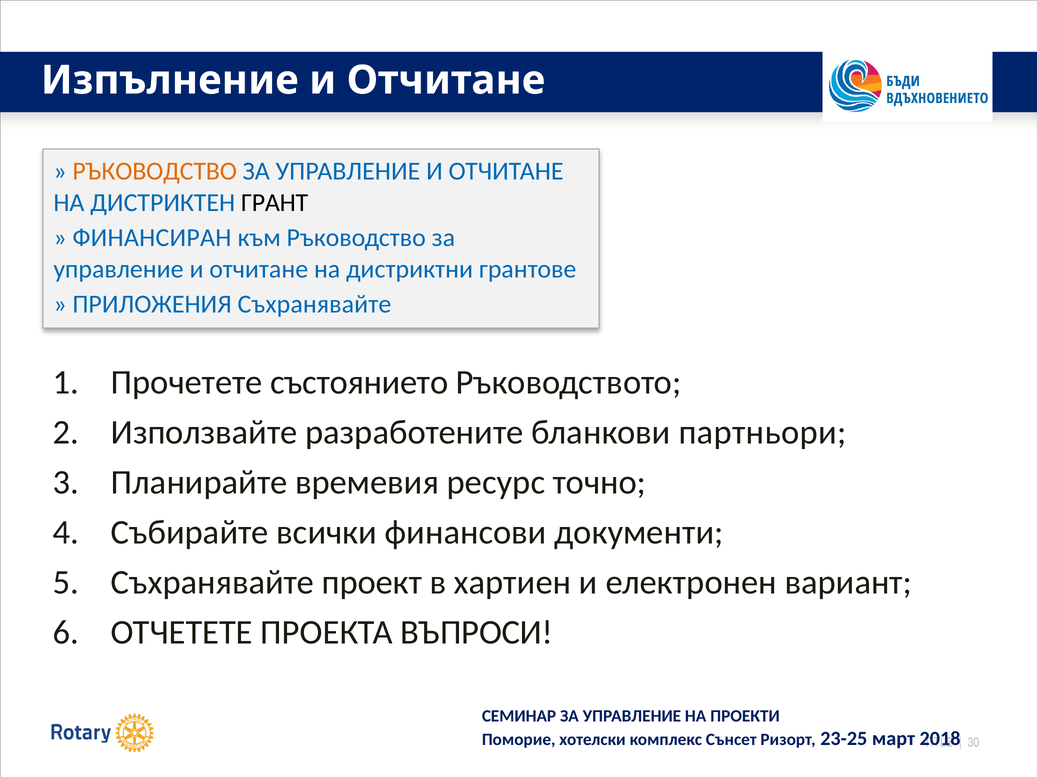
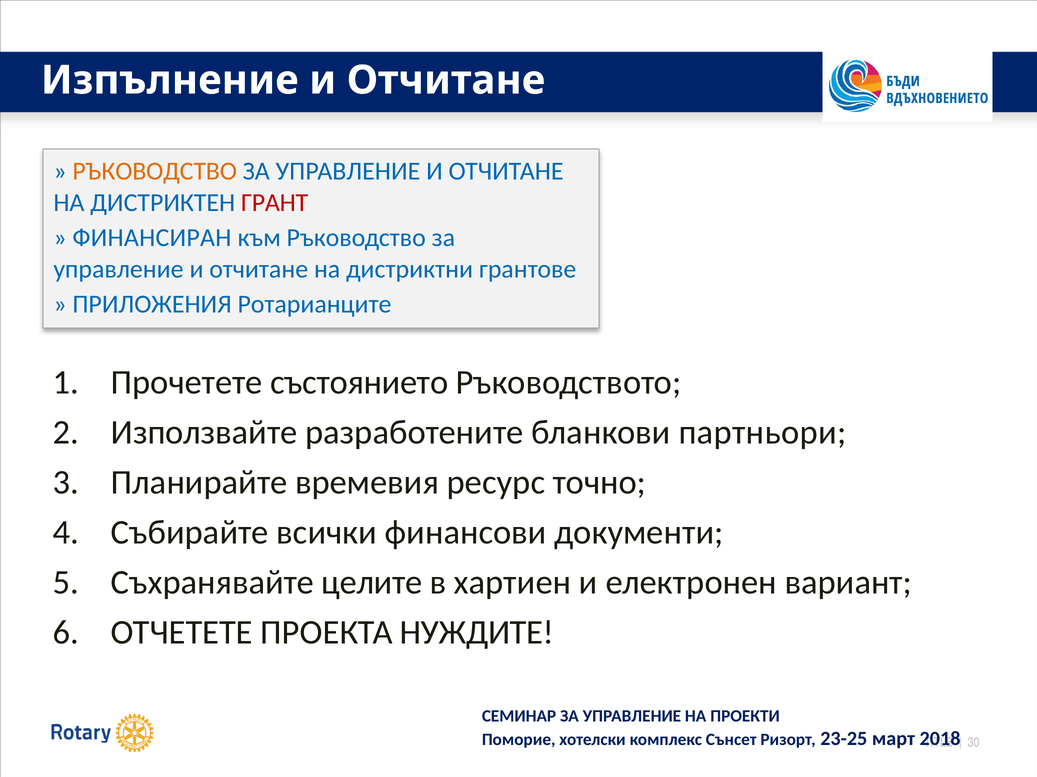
ГРАНТ colour: black -> red
ПРИЛОЖЕНИЯ Съхранявайте: Съхранявайте -> Ротарианците
проект: проект -> целите
ВЪПРОСИ: ВЪПРОСИ -> НУЖДИТЕ
